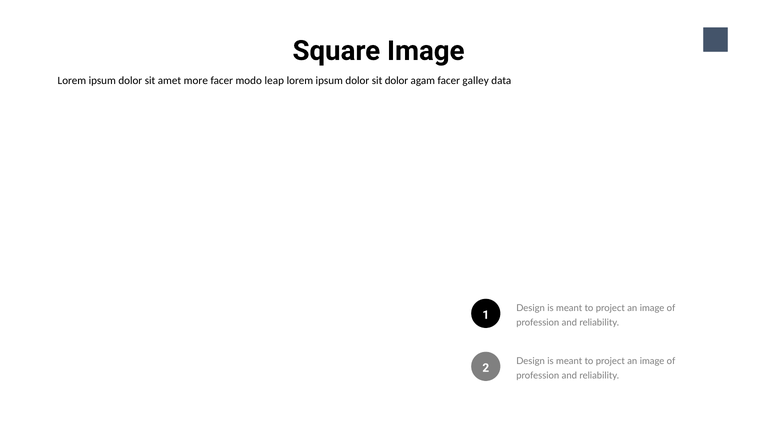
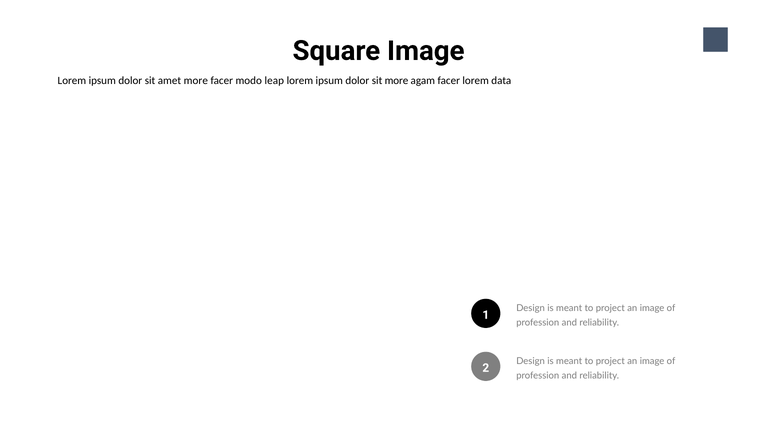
sit dolor: dolor -> more
facer galley: galley -> lorem
